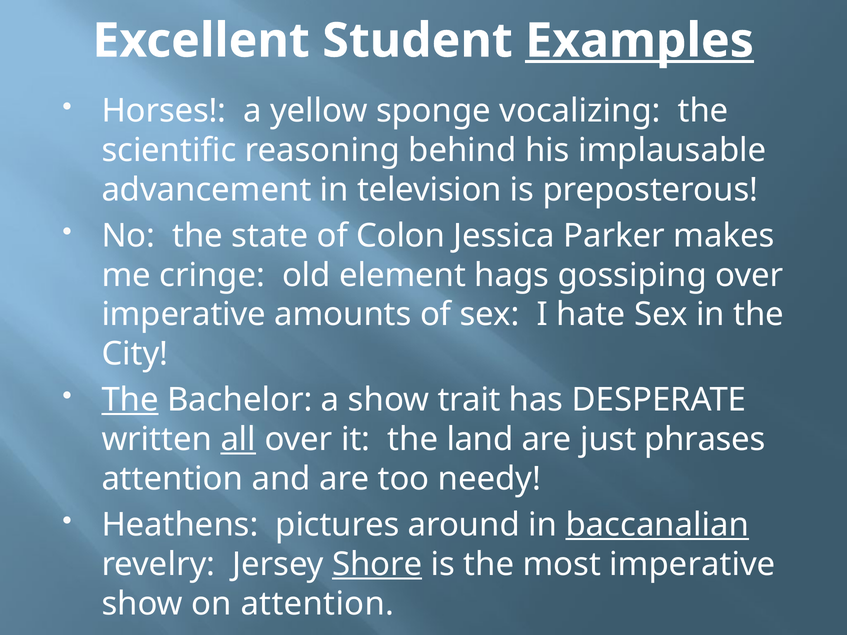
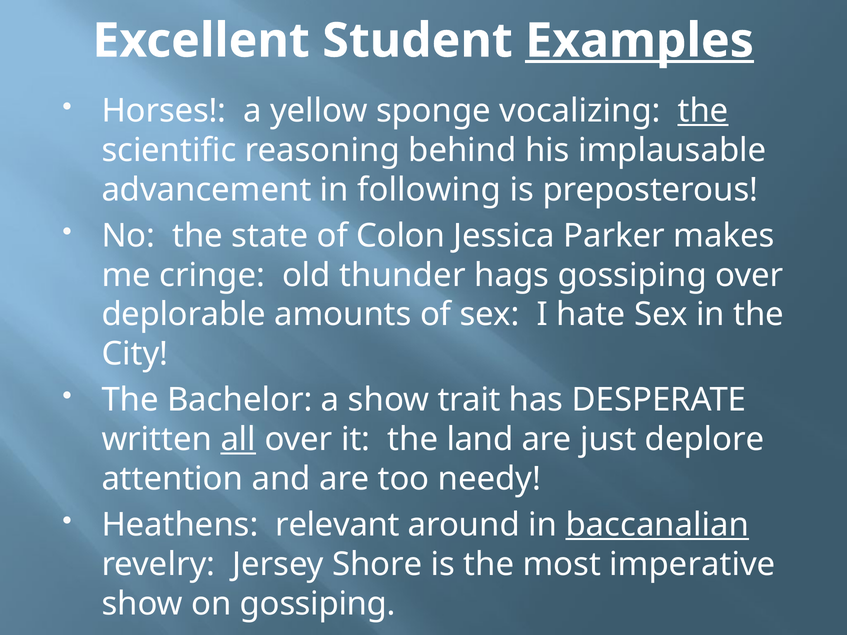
the at (703, 111) underline: none -> present
television: television -> following
element: element -> thunder
imperative at (184, 315): imperative -> deplorable
The at (130, 400) underline: present -> none
phrases: phrases -> deplore
pictures: pictures -> relevant
Shore underline: present -> none
on attention: attention -> gossiping
